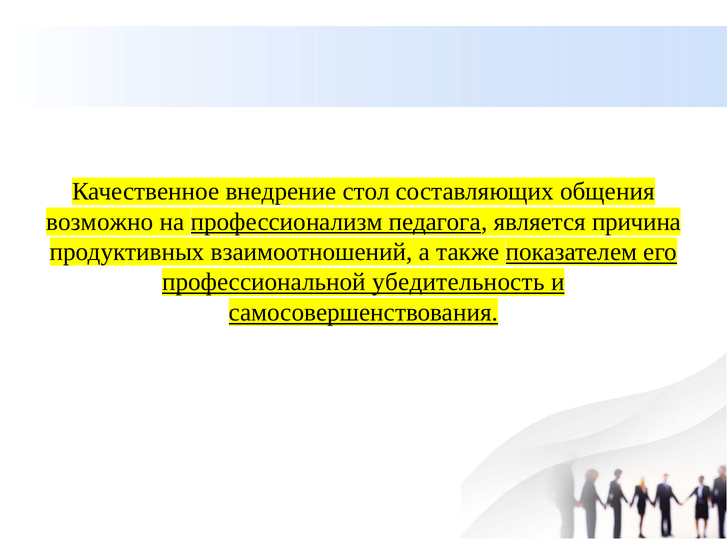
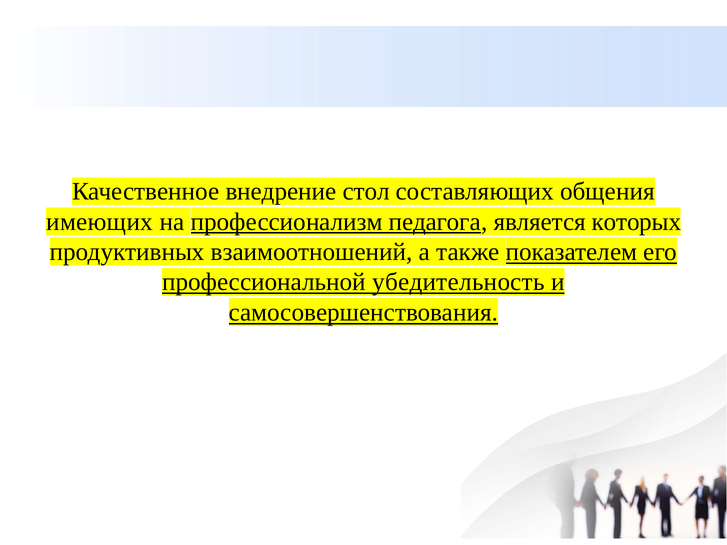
возможно: возможно -> имеющих
причина: причина -> которых
